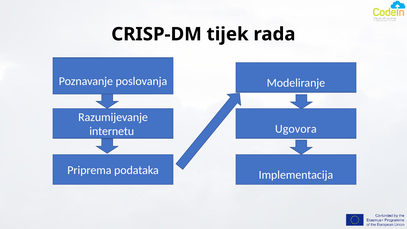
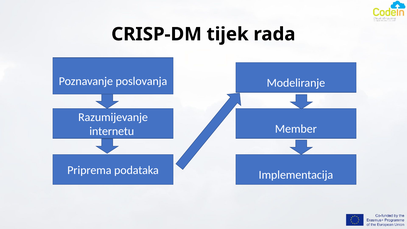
Ugovora: Ugovora -> Member
